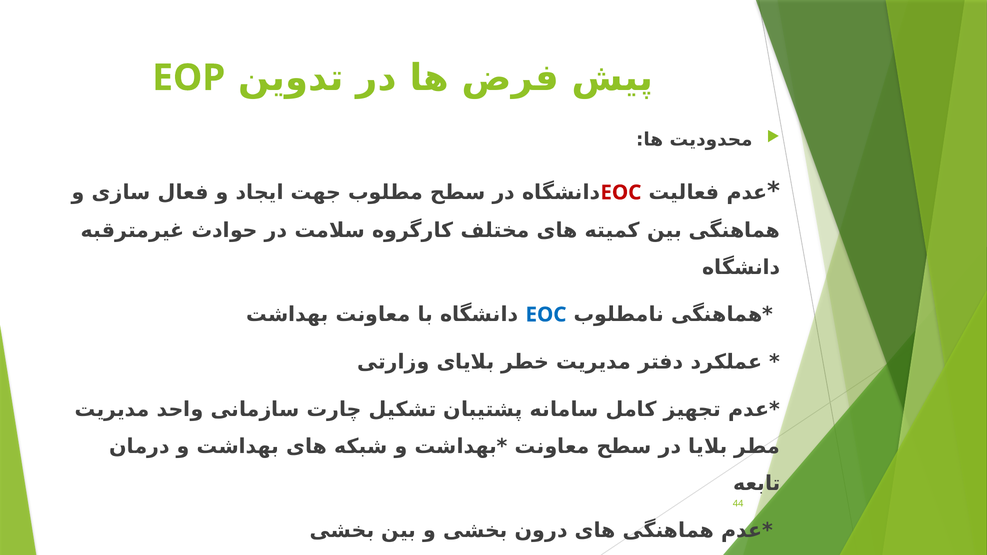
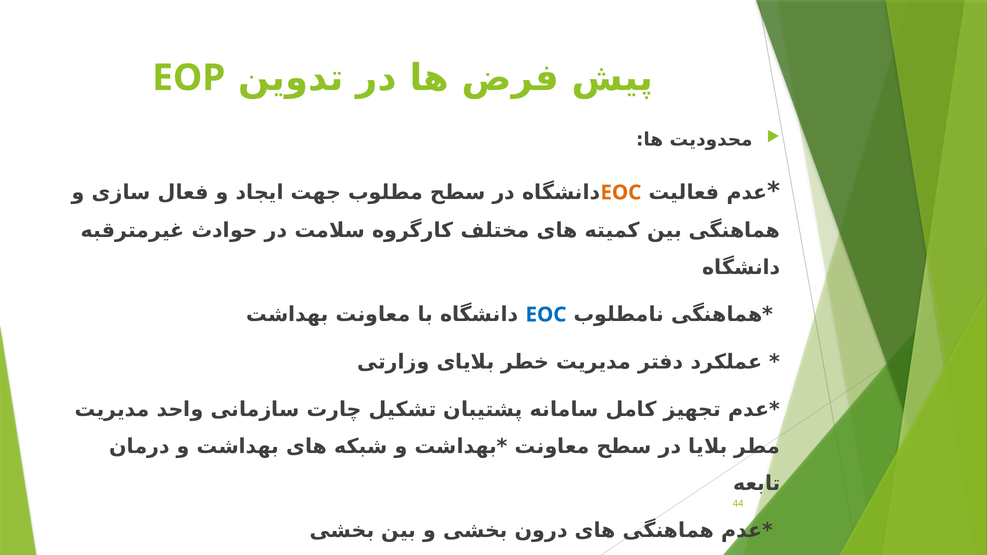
EOC at (621, 193) colour: red -> orange
